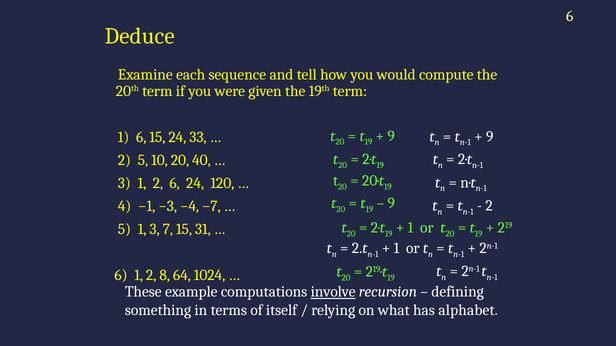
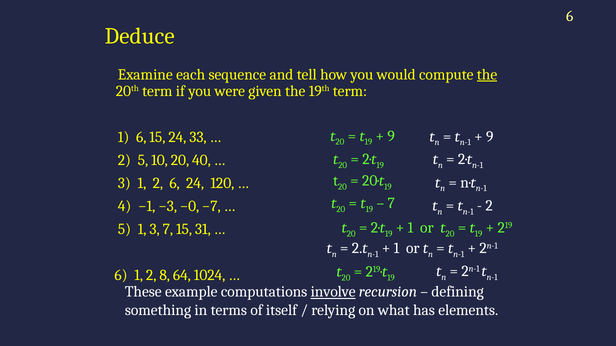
the at (487, 75) underline: none -> present
9 at (391, 204): 9 -> 7
−4: −4 -> −0
alphabet: alphabet -> elements
